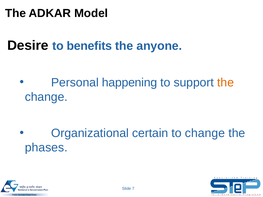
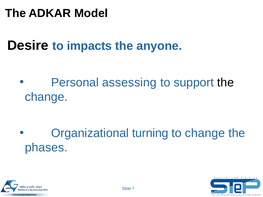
benefits: benefits -> impacts
happening: happening -> assessing
the at (226, 83) colour: orange -> black
certain: certain -> turning
